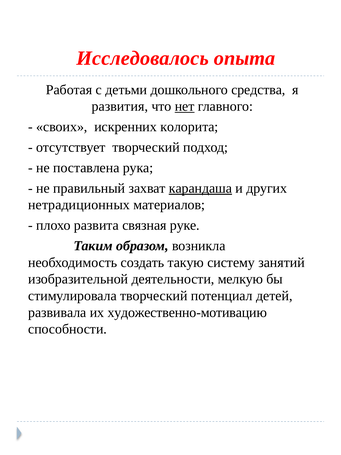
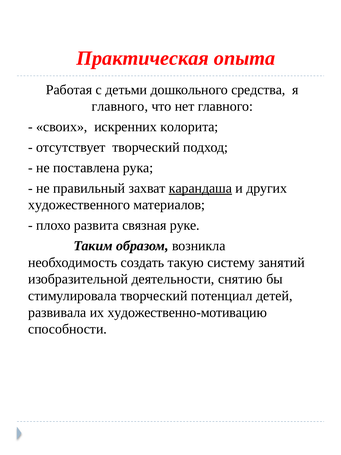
Исследовалось: Исследовалось -> Практическая
развития at (120, 106): развития -> главного
нет underline: present -> none
нетрадиционных: нетрадиционных -> художественного
мелкую: мелкую -> снятию
